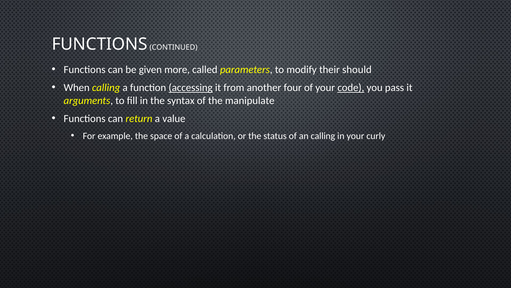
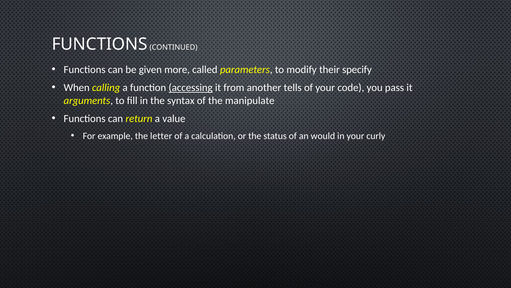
should: should -> specify
four: four -> tells
code underline: present -> none
space: space -> letter
an calling: calling -> would
